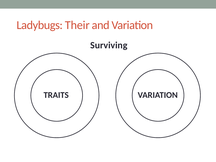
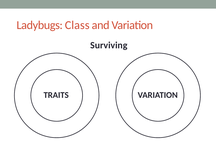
Their: Their -> Class
